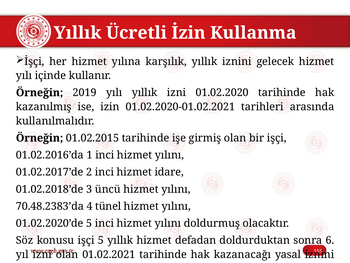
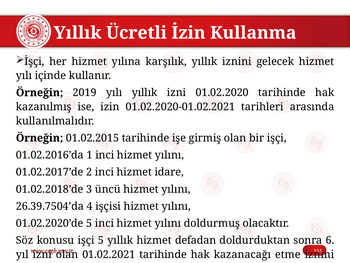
70.48.2383’da: 70.48.2383’da -> 26.39.7504’da
tünel: tünel -> işçisi
yasal: yasal -> etme
